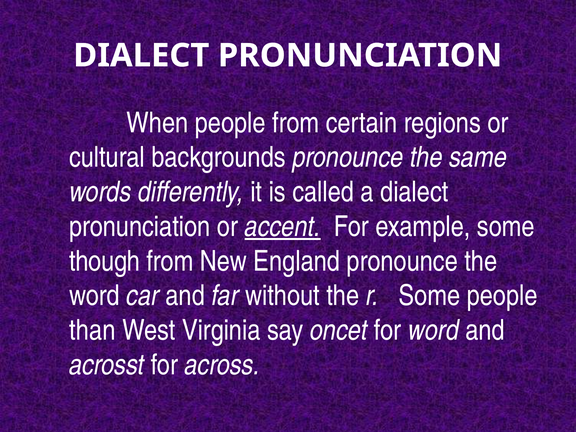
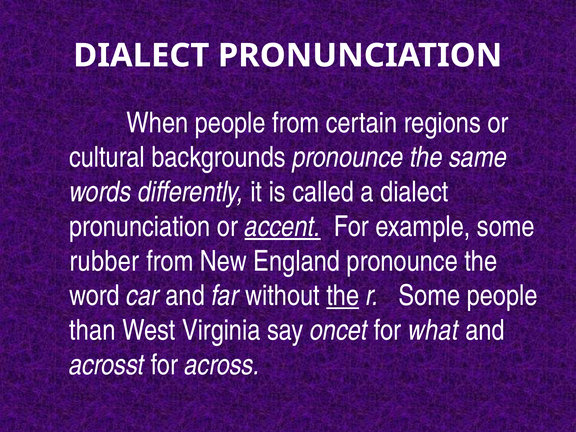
though: though -> rubber
the at (343, 296) underline: none -> present
for word: word -> what
